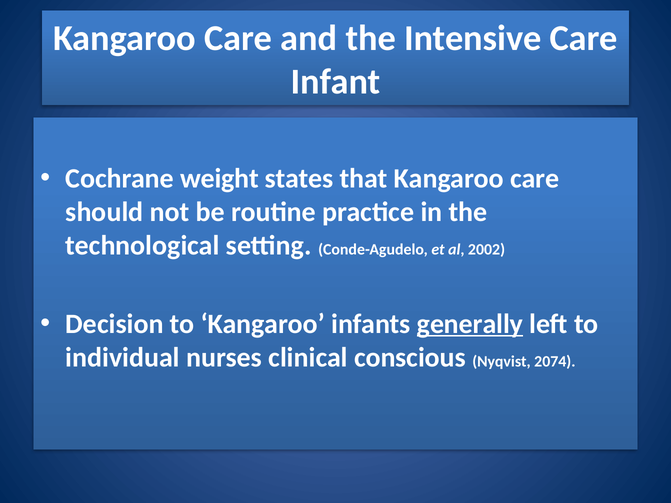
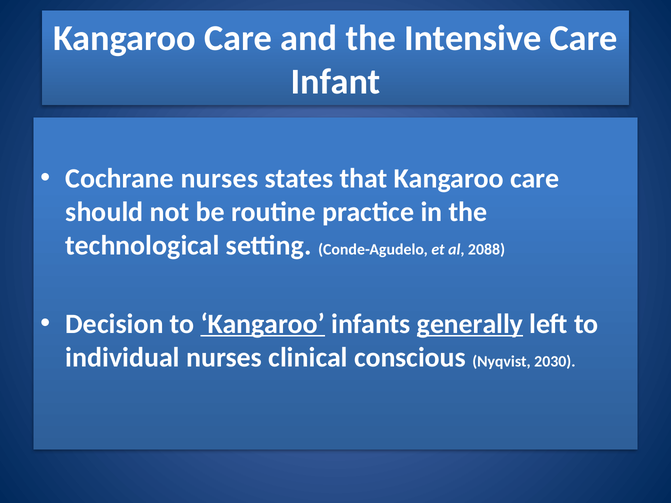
Cochrane weight: weight -> nurses
2002: 2002 -> 2088
Kangaroo at (263, 324) underline: none -> present
2074: 2074 -> 2030
